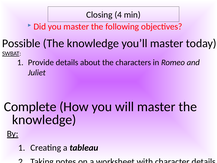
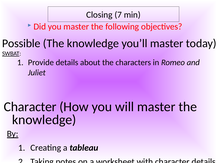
4: 4 -> 7
Complete at (30, 107): Complete -> Character
